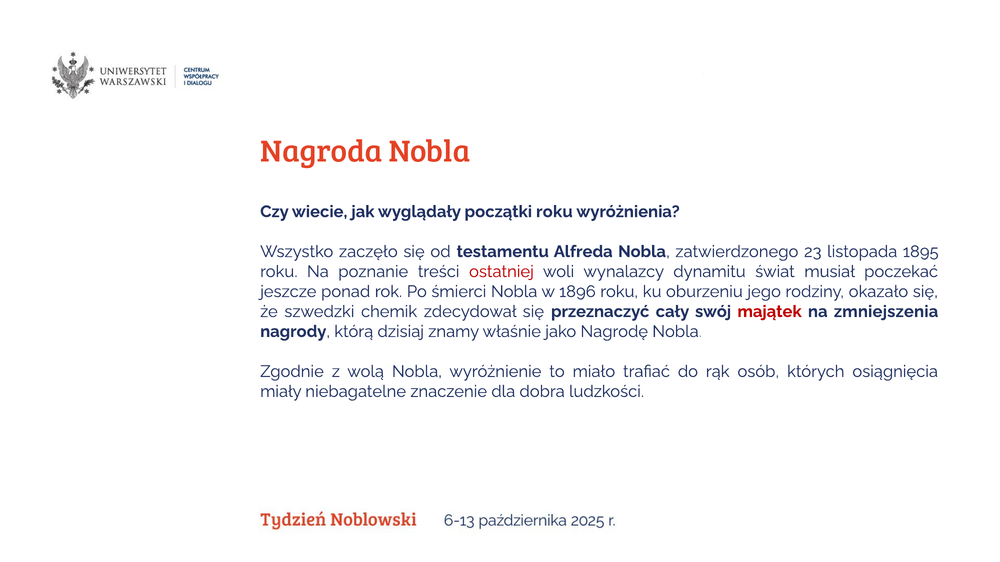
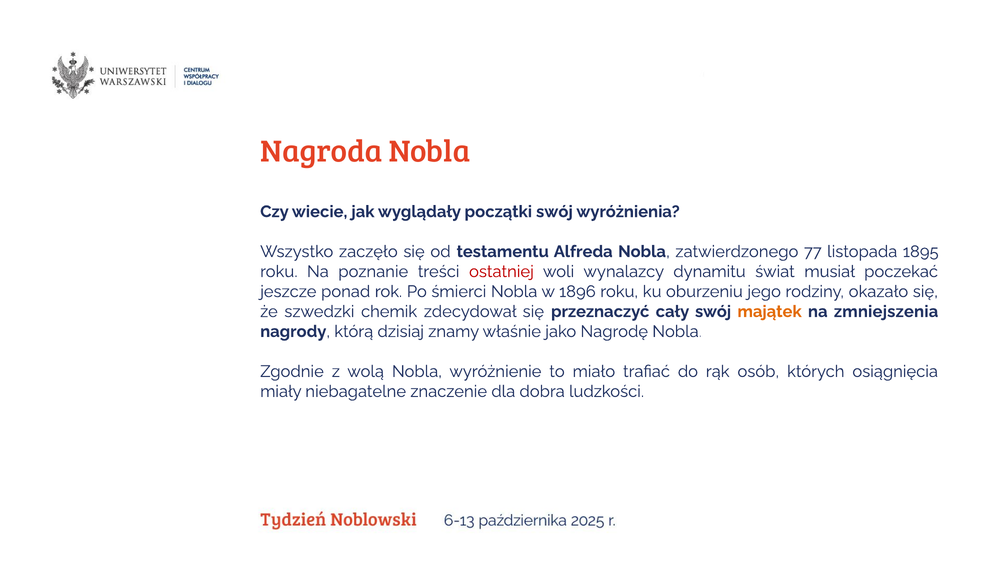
początki roku: roku -> swój
23: 23 -> 77
majątek colour: red -> orange
